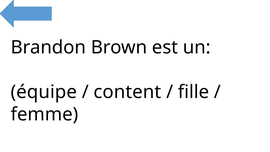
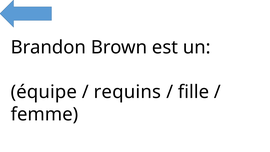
content: content -> requins
